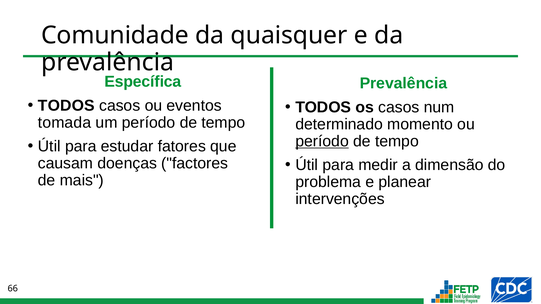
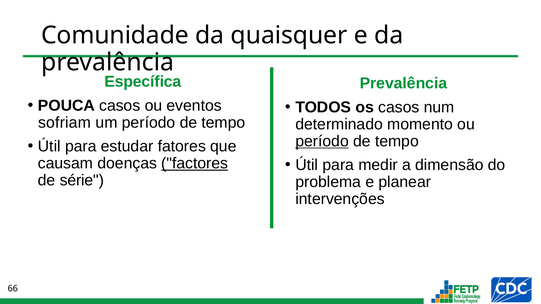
TODOS at (66, 106): TODOS -> POUCA
tomada: tomada -> sofriam
factores underline: none -> present
mais: mais -> série
